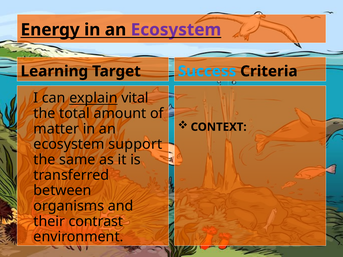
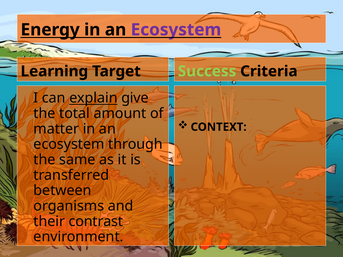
Success colour: light blue -> light green
vital: vital -> give
support: support -> through
